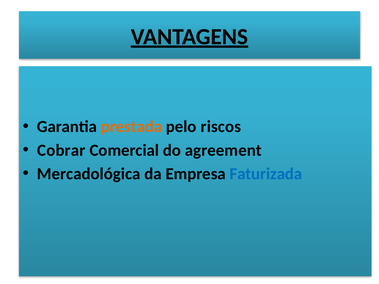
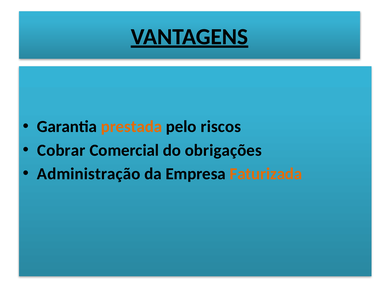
agreement: agreement -> obrigações
Mercadológica: Mercadológica -> Administração
Faturizada colour: blue -> orange
